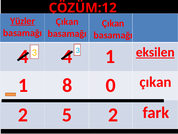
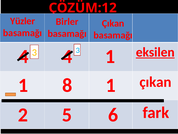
Yüzler underline: present -> none
Çıkan at (67, 22): Çıkan -> Birler
8 0: 0 -> 1
5 2: 2 -> 6
